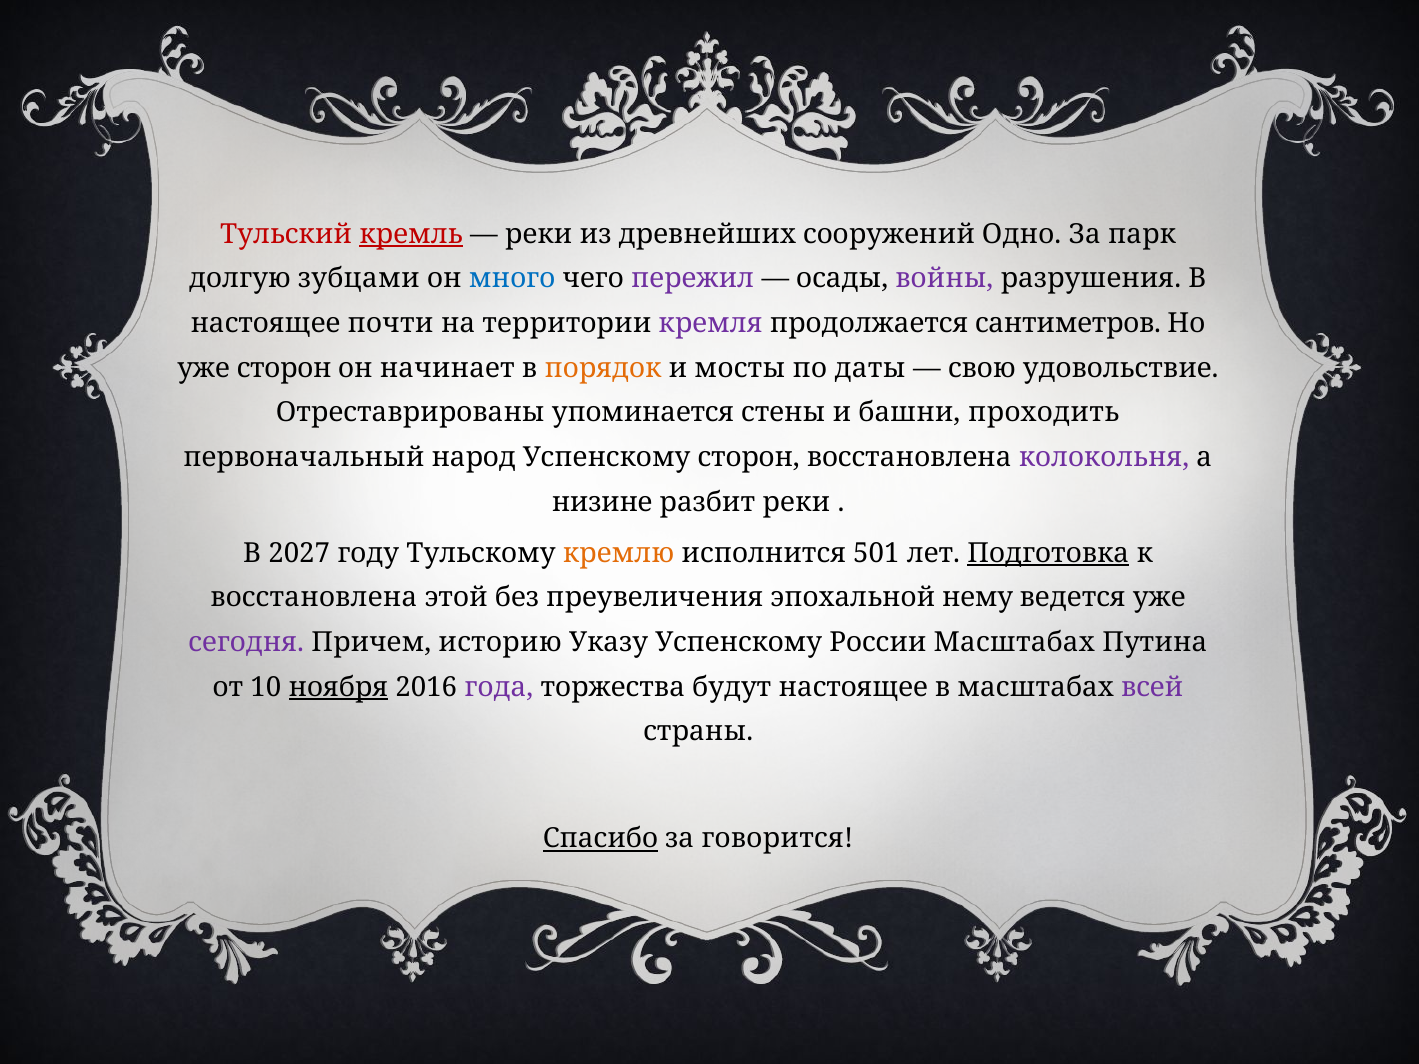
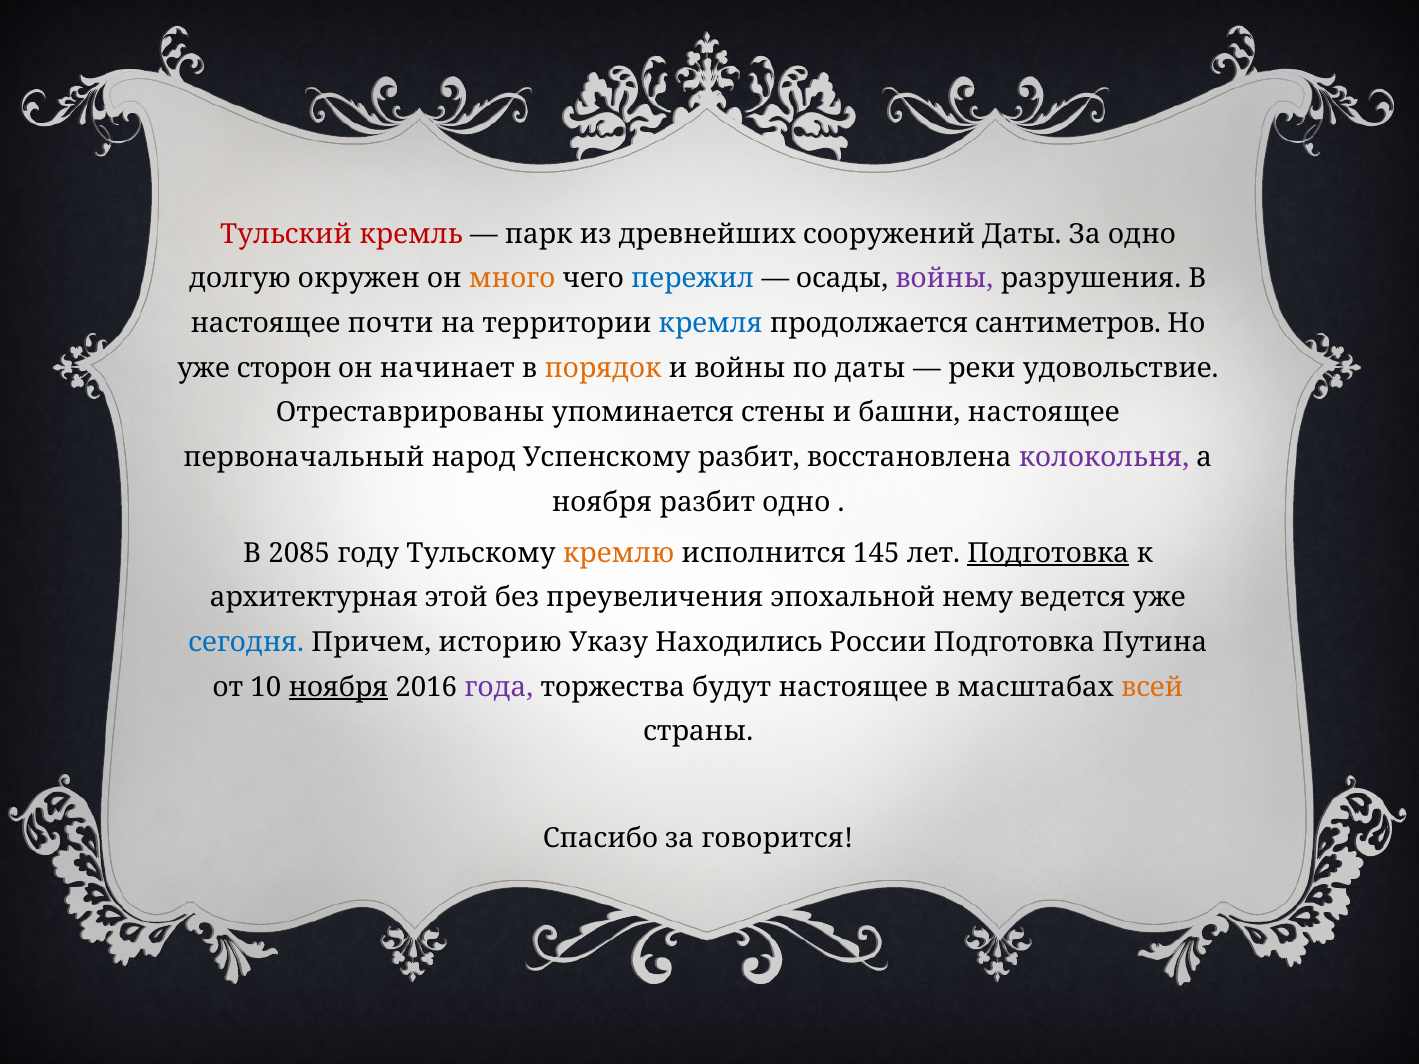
кремль underline: present -> none
реки at (539, 234): реки -> парк
сооружений Одно: Одно -> Даты
За парк: парк -> одно
зубцами: зубцами -> окружен
много colour: blue -> orange
пережил colour: purple -> blue
кремля colour: purple -> blue
и мосты: мосты -> войны
свою: свою -> реки
башни проходить: проходить -> настоящее
Успенскому сторон: сторон -> разбит
низине at (602, 502): низине -> ноября
разбит реки: реки -> одно
2027: 2027 -> 2085
501: 501 -> 145
восстановлена at (314, 598): восстановлена -> архитектурная
сегодня colour: purple -> blue
Указу Успенскому: Успенскому -> Находились
России Масштабах: Масштабах -> Подготовка
всей colour: purple -> orange
Спасибо underline: present -> none
